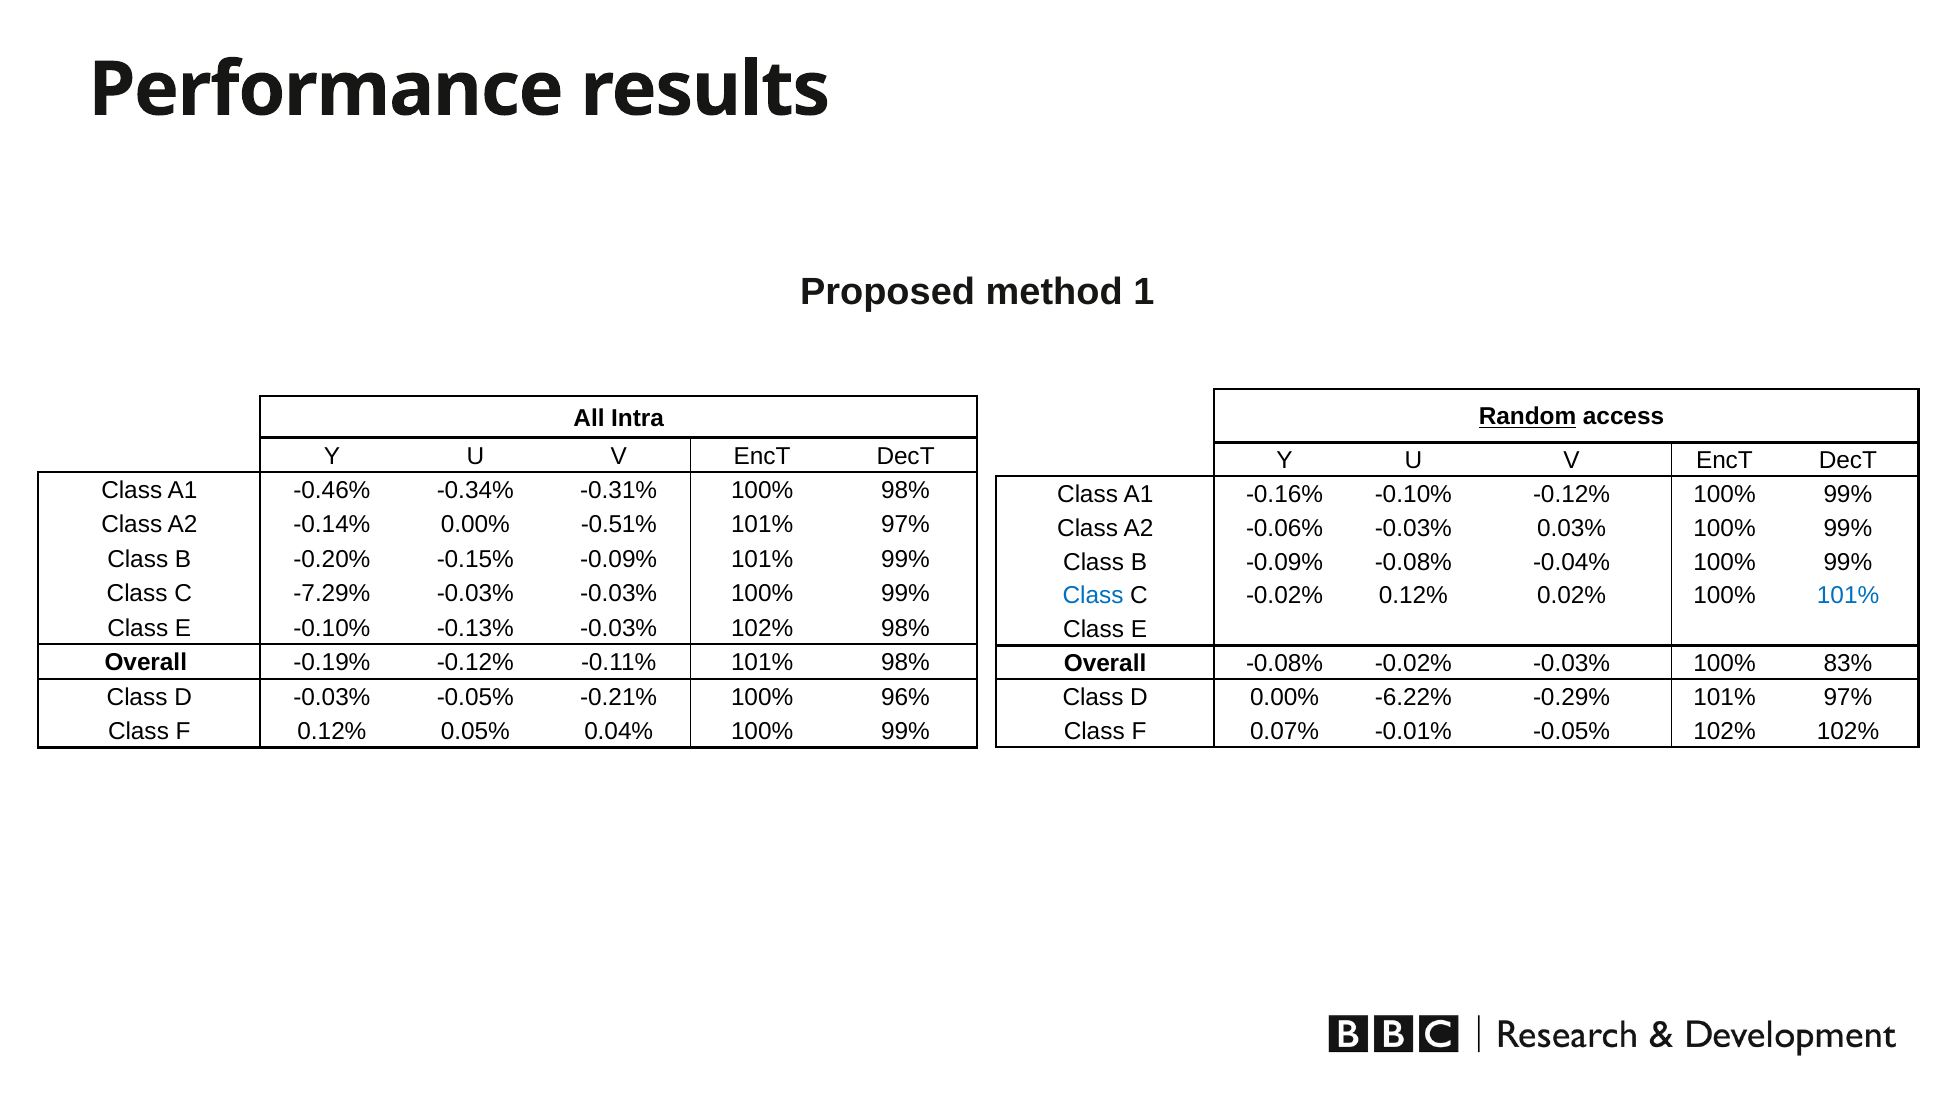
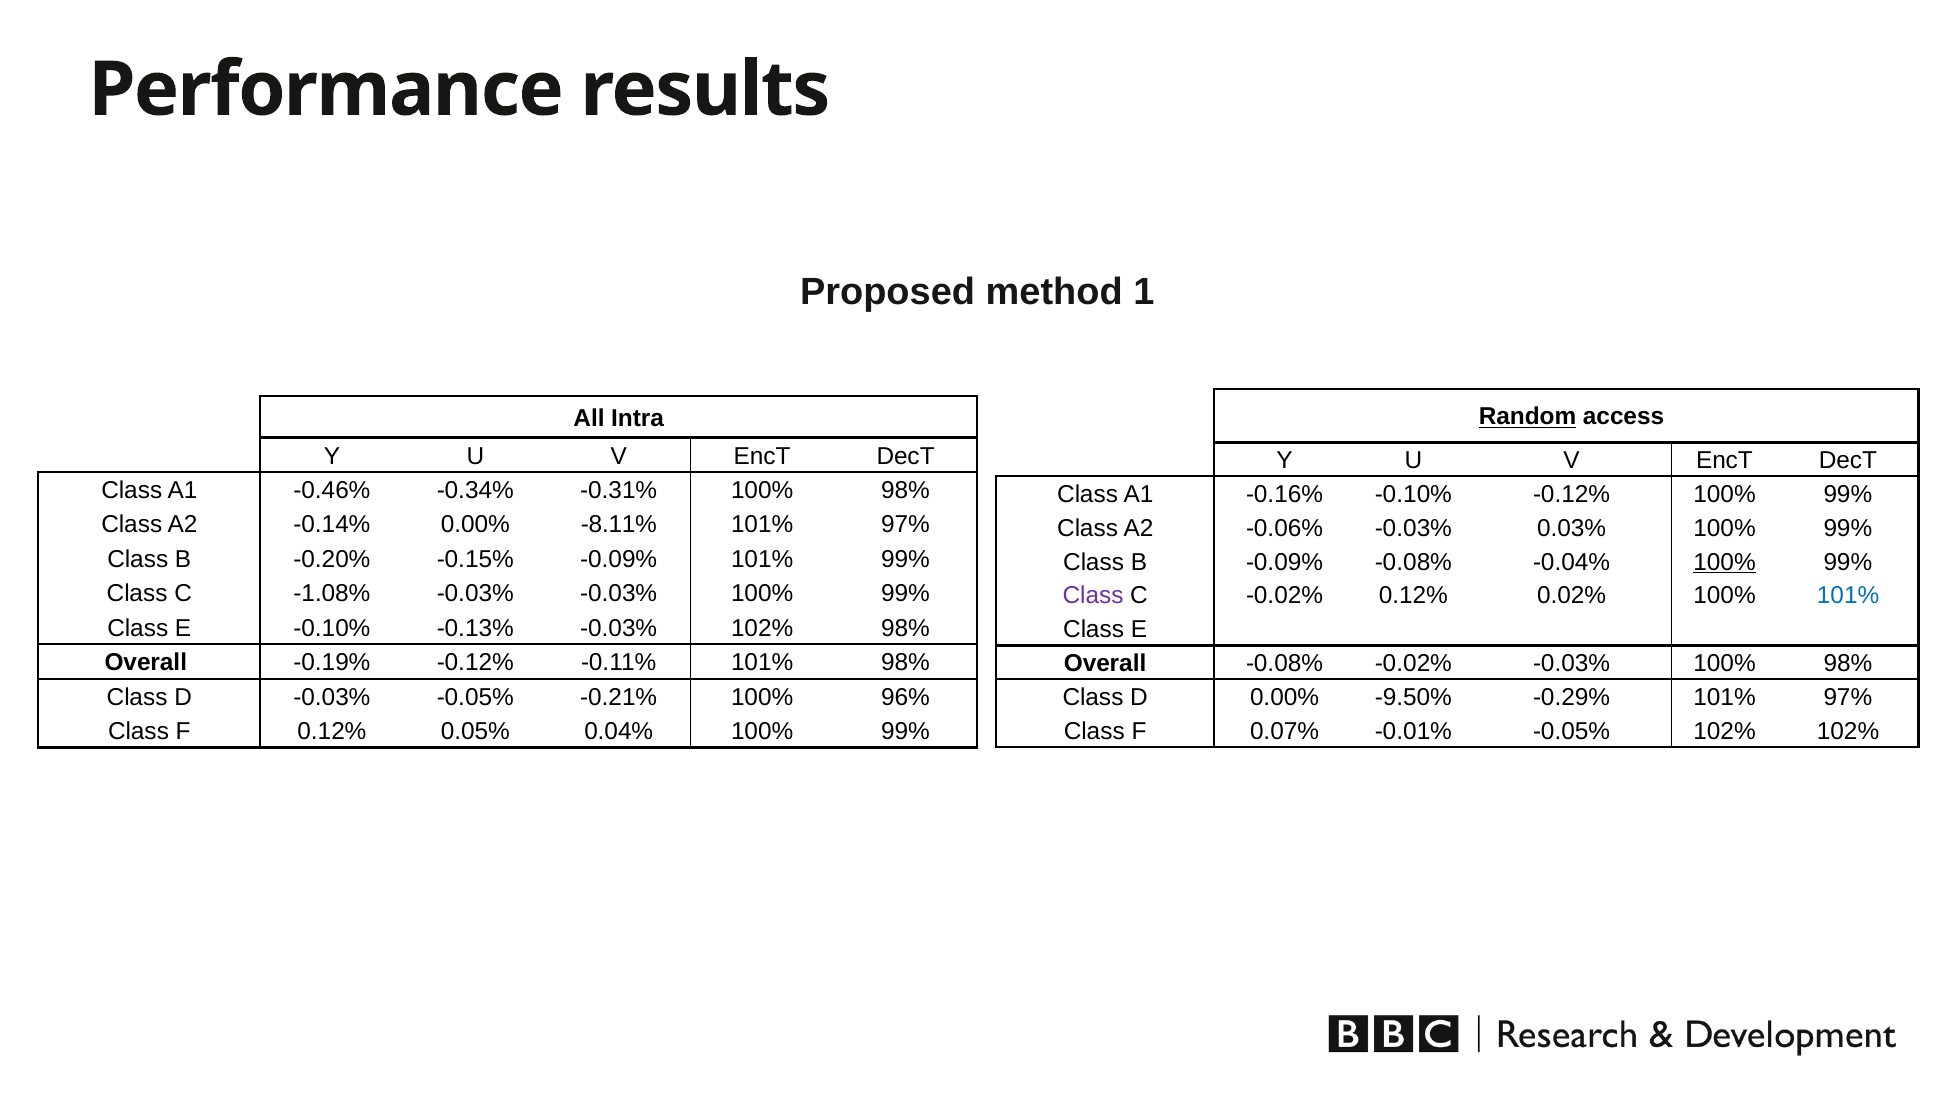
-0.51%: -0.51% -> -8.11%
100% at (1725, 562) underline: none -> present
-7.29%: -7.29% -> -1.08%
Class at (1093, 596) colour: blue -> purple
-0.03% 100% 83%: 83% -> 98%
-6.22%: -6.22% -> -9.50%
